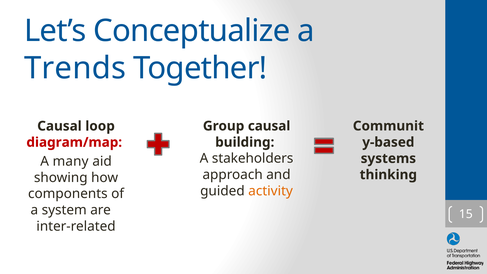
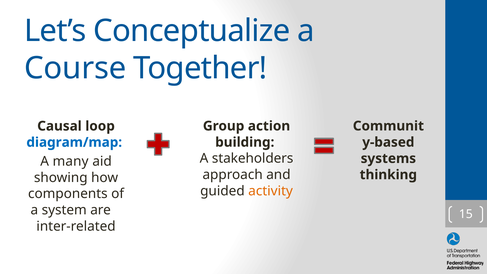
Trends: Trends -> Course
Group causal: causal -> action
diagram/map colour: red -> blue
